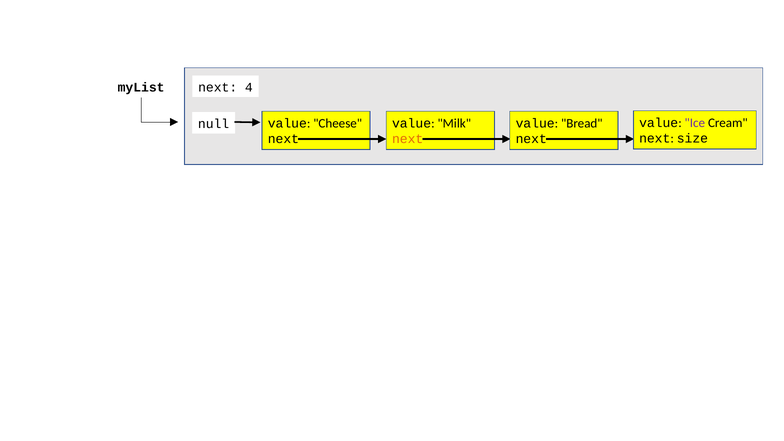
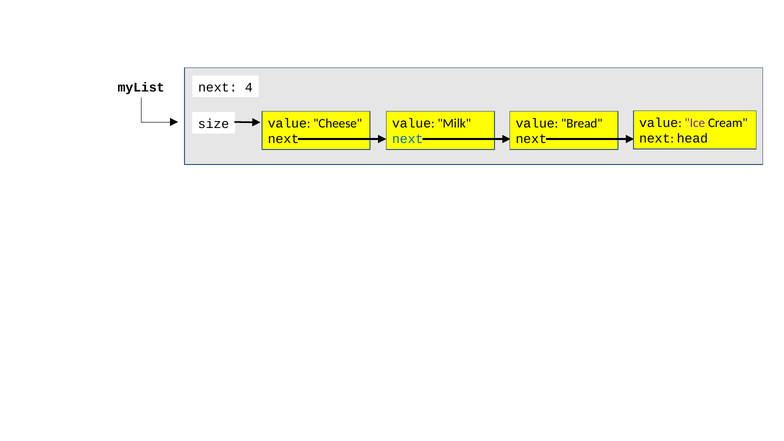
null: null -> size
size: size -> head
next at (408, 139) colour: orange -> blue
